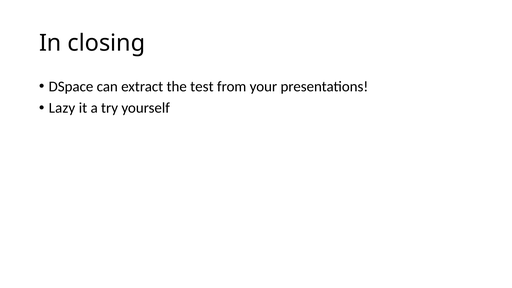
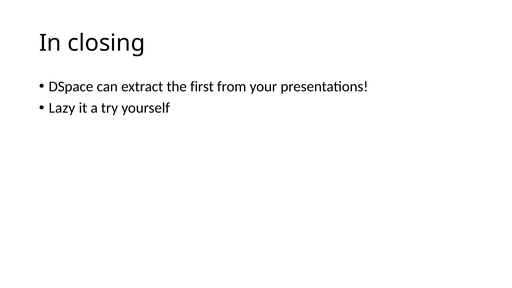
test: test -> first
